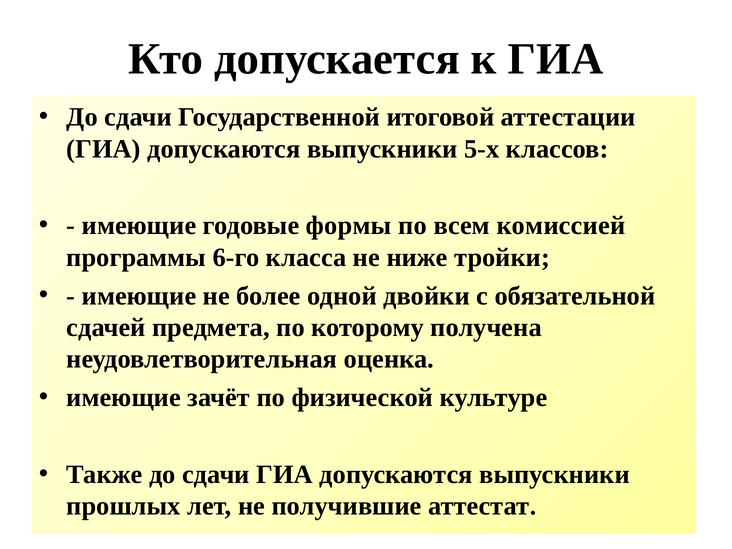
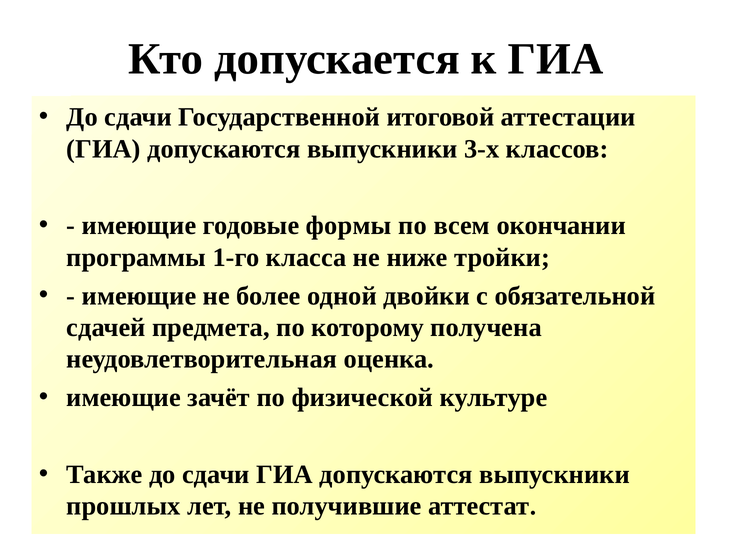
5-х: 5-х -> 3-х
комиссией: комиссией -> окончании
6-го: 6-го -> 1-го
